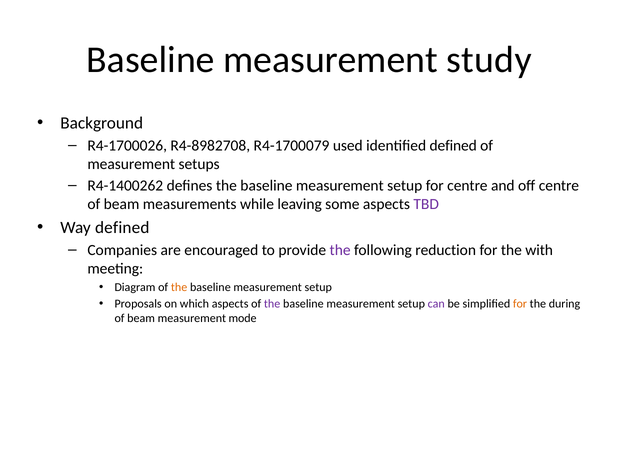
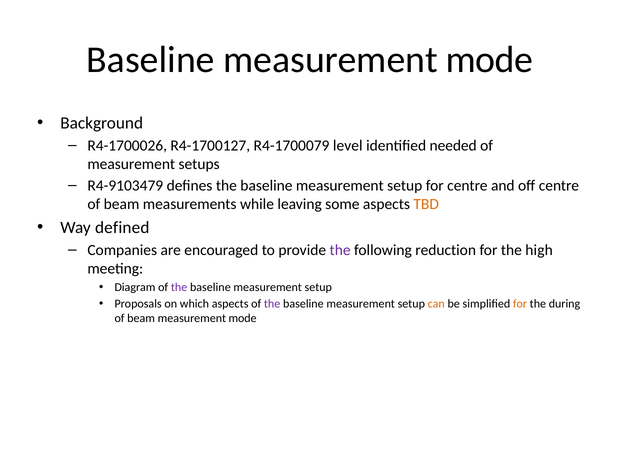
Baseline measurement study: study -> mode
R4-8982708: R4-8982708 -> R4-1700127
used: used -> level
identified defined: defined -> needed
R4-1400262: R4-1400262 -> R4-9103479
TBD colour: purple -> orange
with: with -> high
the at (179, 287) colour: orange -> purple
can colour: purple -> orange
